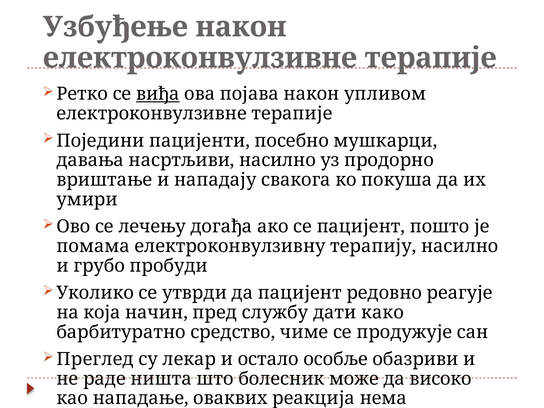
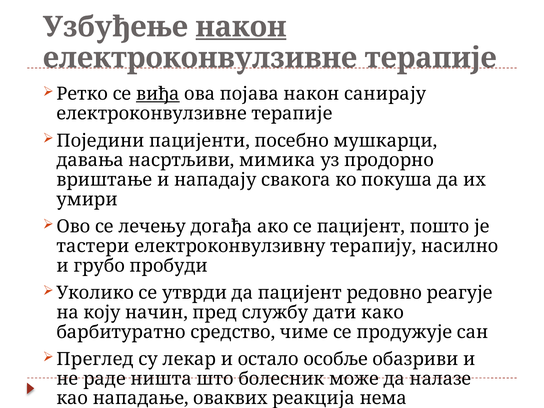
након at (241, 27) underline: none -> present
упливом: упливом -> санирају
насртљиви насилно: насилно -> мимика
помама: помама -> тастери
која: која -> коју
високо: високо -> налазе
